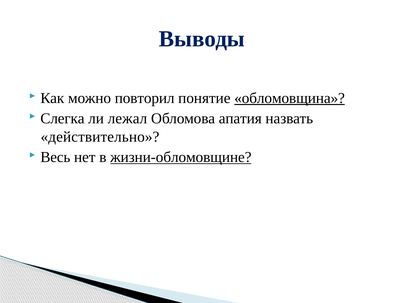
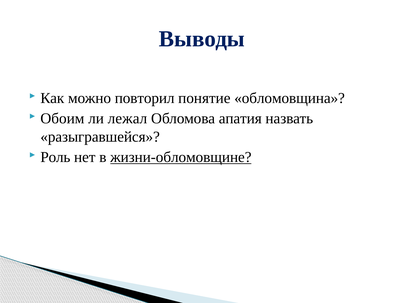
обломовщина underline: present -> none
Слегка: Слегка -> Обоим
действительно: действительно -> разыгравшейся
Весь: Весь -> Роль
